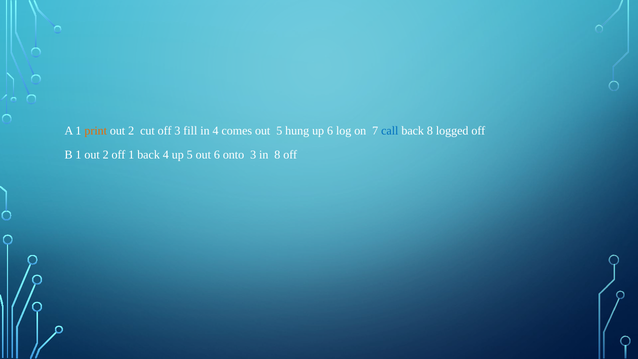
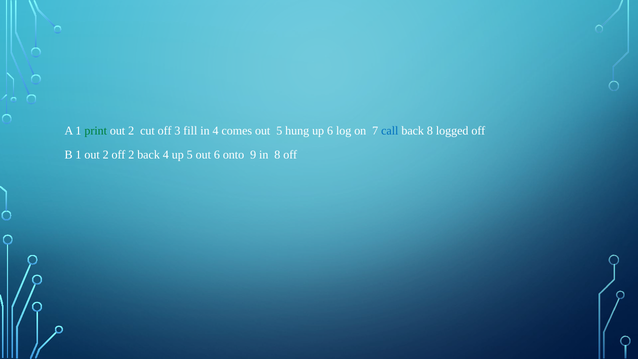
print colour: orange -> green
off 1: 1 -> 2
onto 3: 3 -> 9
